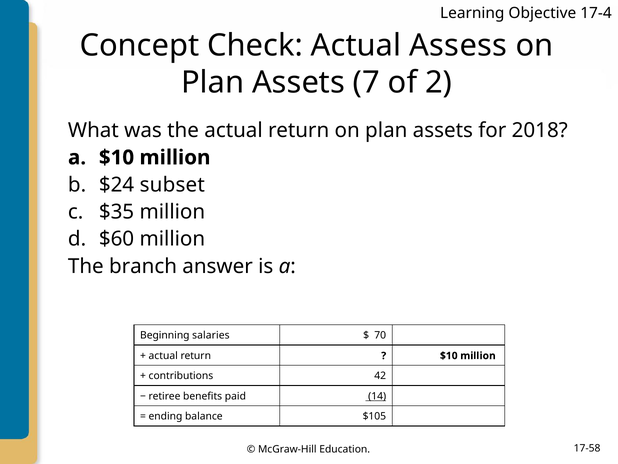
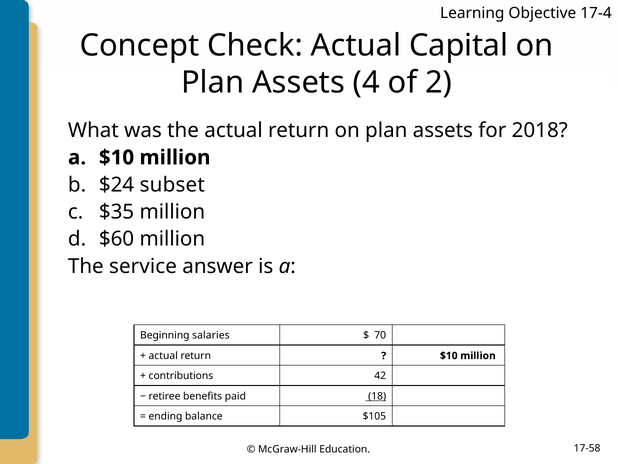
Assess: Assess -> Capital
7: 7 -> 4
branch: branch -> service
14: 14 -> 18
